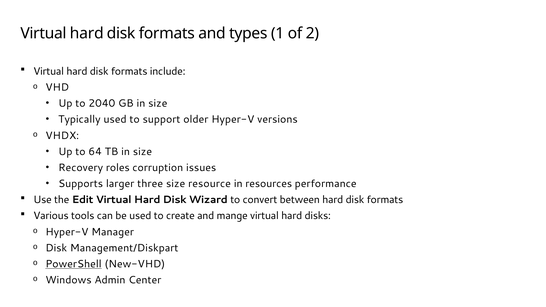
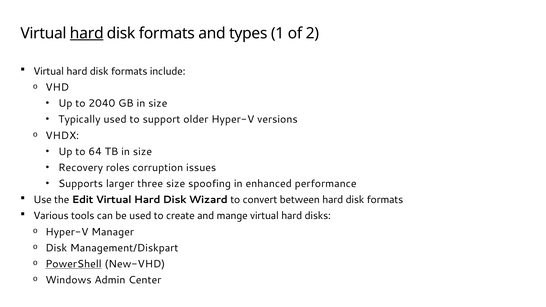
hard at (87, 33) underline: none -> present
resource: resource -> spoofing
resources: resources -> enhanced
